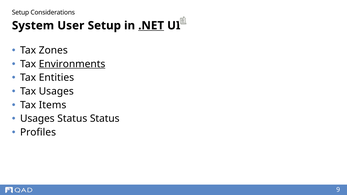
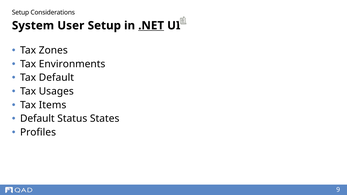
Environments underline: present -> none
Tax Entities: Entities -> Default
Usages at (37, 119): Usages -> Default
Status Status: Status -> States
